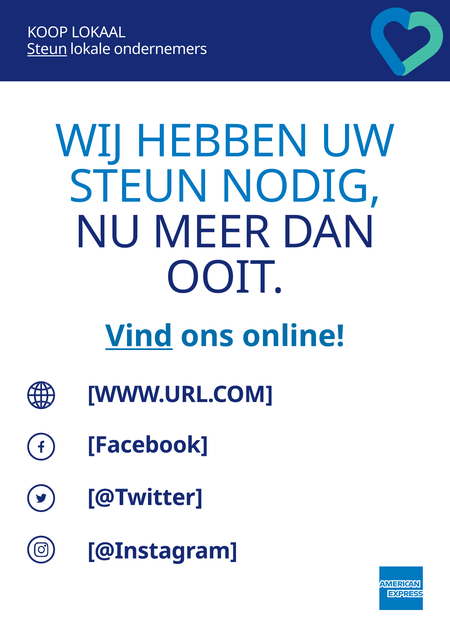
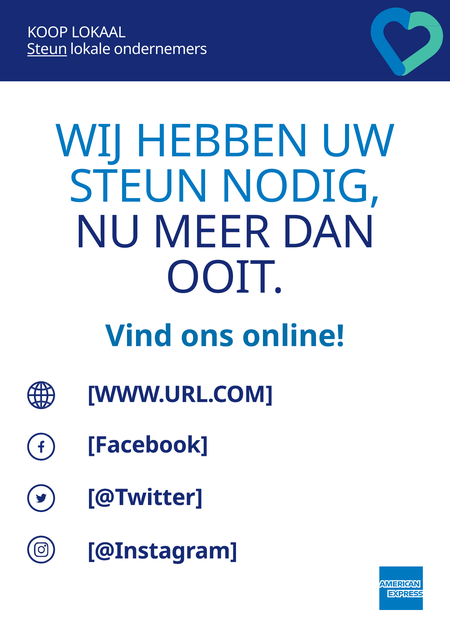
Vind underline: present -> none
